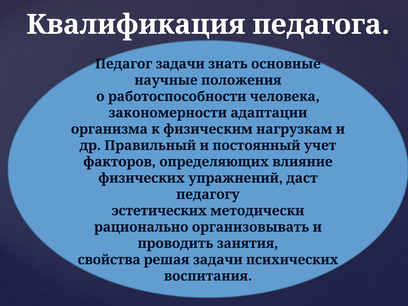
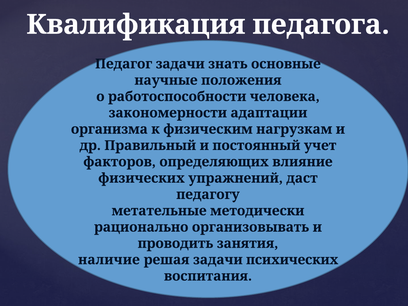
эстетических: эстетических -> метательные
свойства: свойства -> наличие
